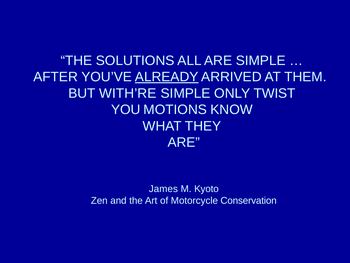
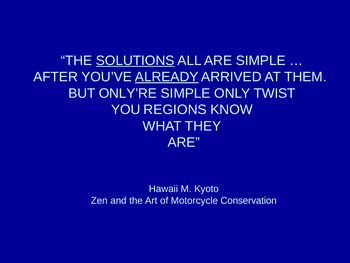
SOLUTIONS underline: none -> present
WITH’RE: WITH’RE -> ONLY’RE
MOTIONS: MOTIONS -> REGIONS
James: James -> Hawaii
